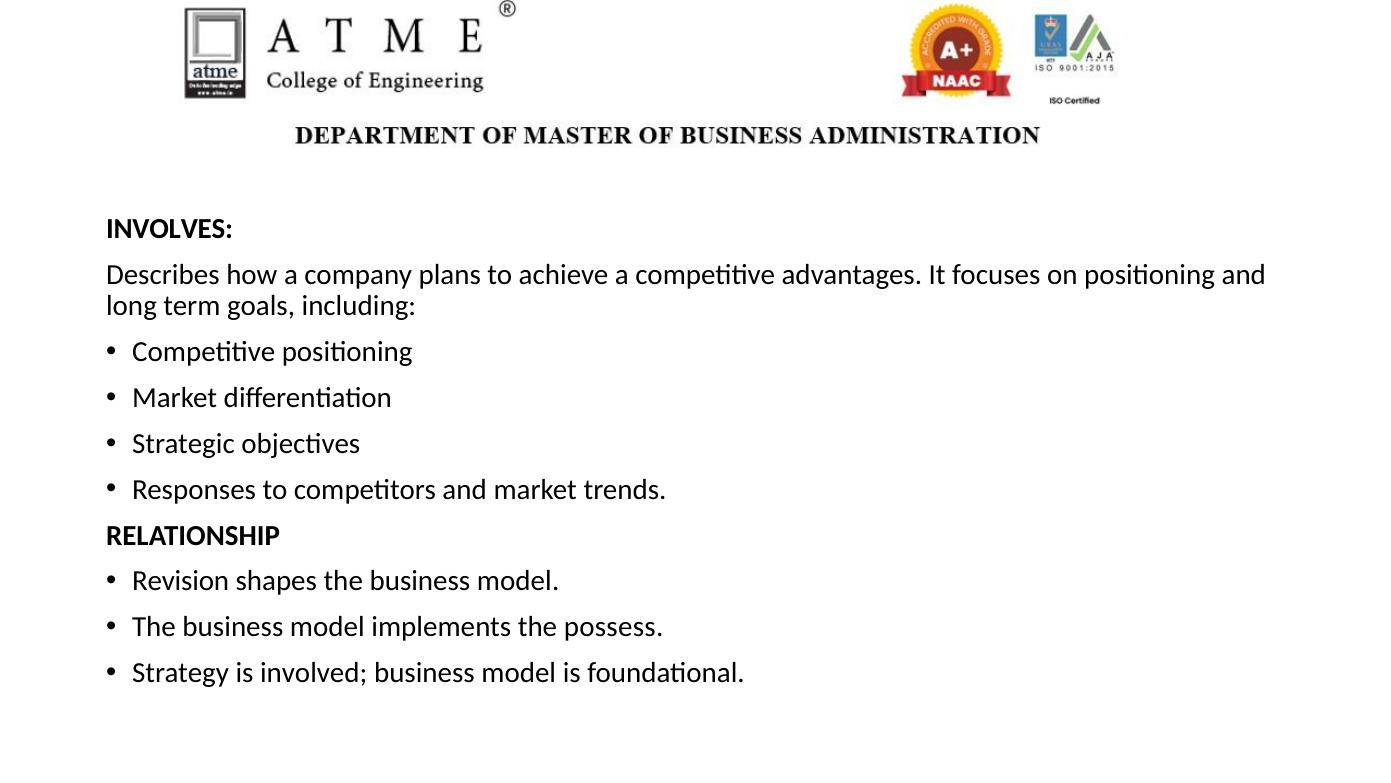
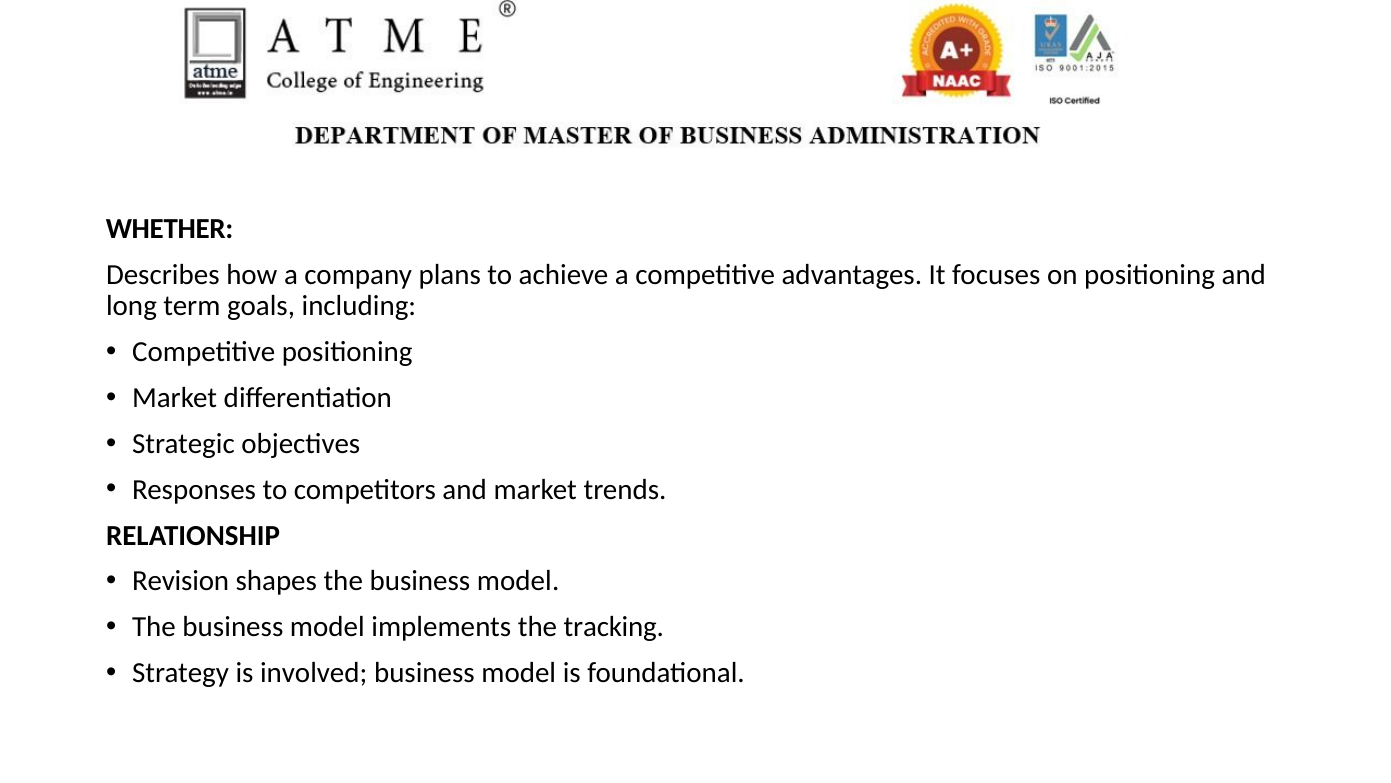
INVOLVES: INVOLVES -> WHETHER
possess: possess -> tracking
